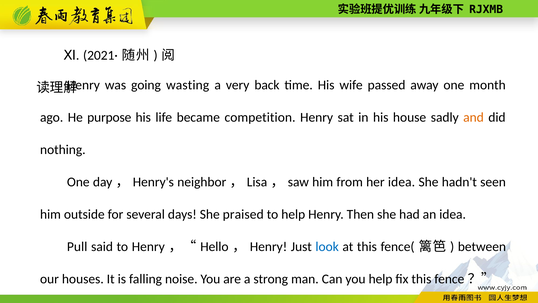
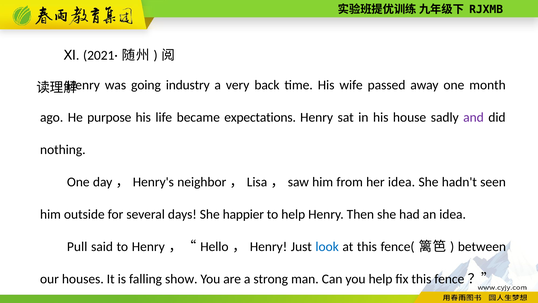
wasting: wasting -> industry
competition: competition -> expectations
and colour: orange -> purple
praised: praised -> happier
noise: noise -> show
